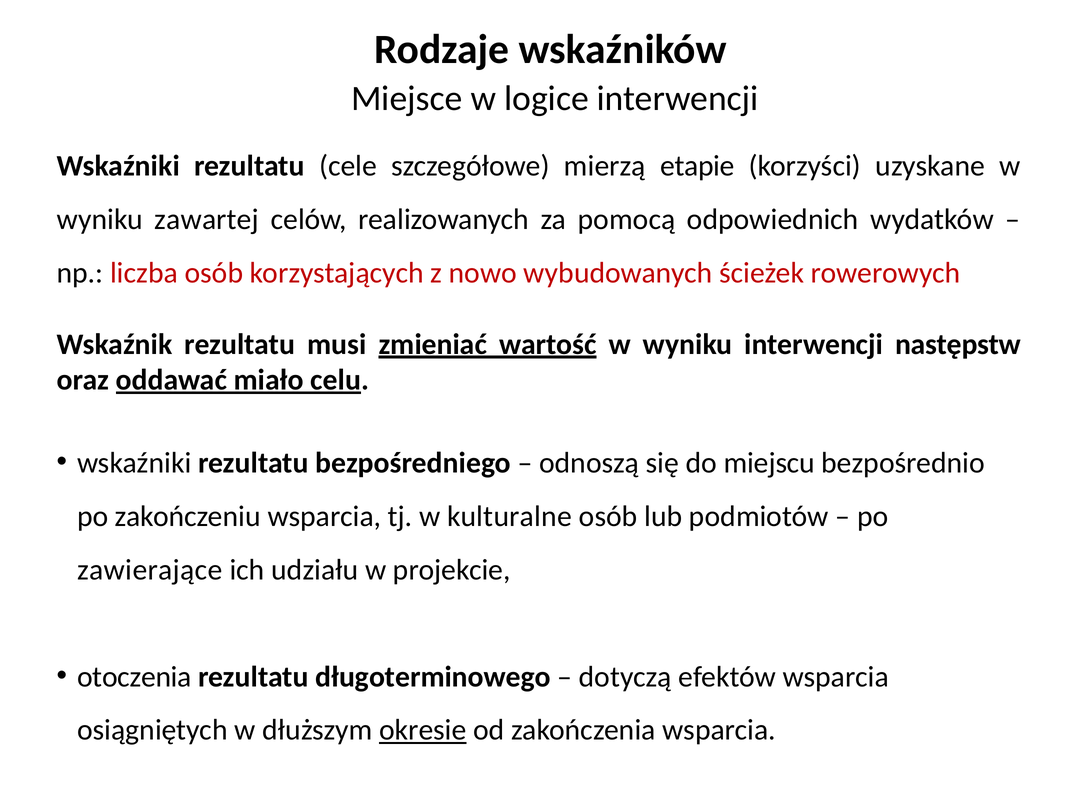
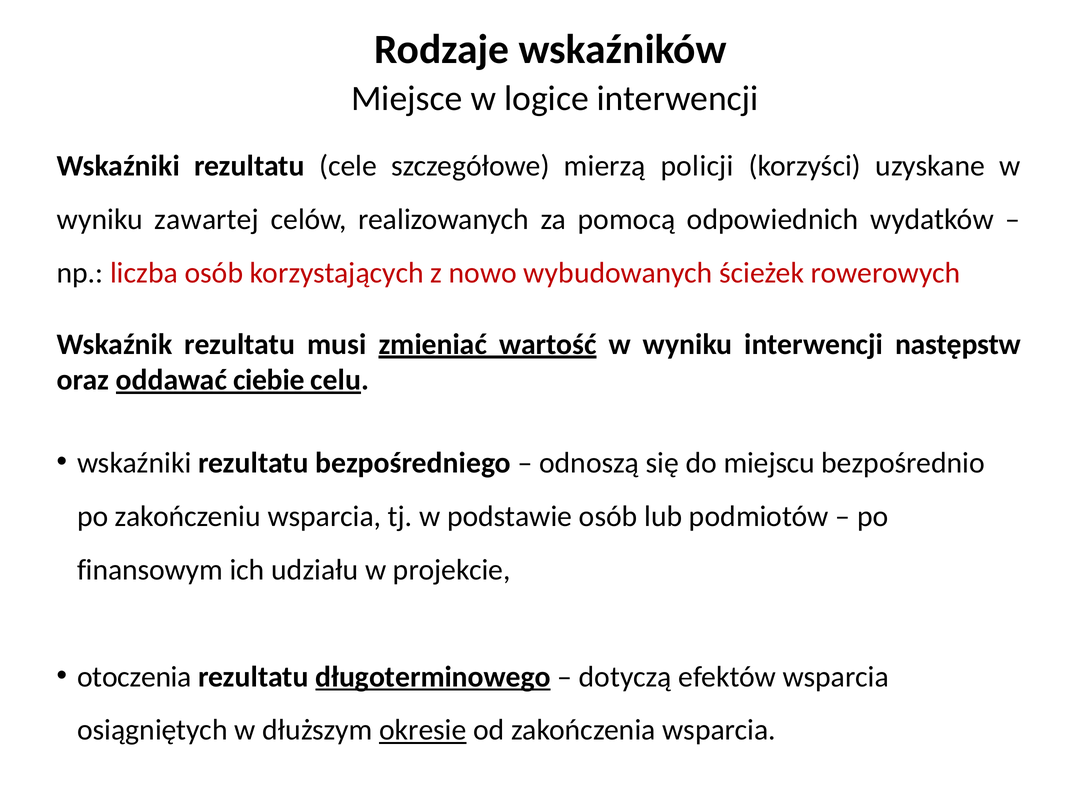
etapie: etapie -> policji
miało: miało -> ciebie
kulturalne: kulturalne -> podstawie
zawierające: zawierające -> finansowym
długoterminowego underline: none -> present
